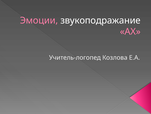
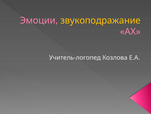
звукоподражание colour: white -> yellow
